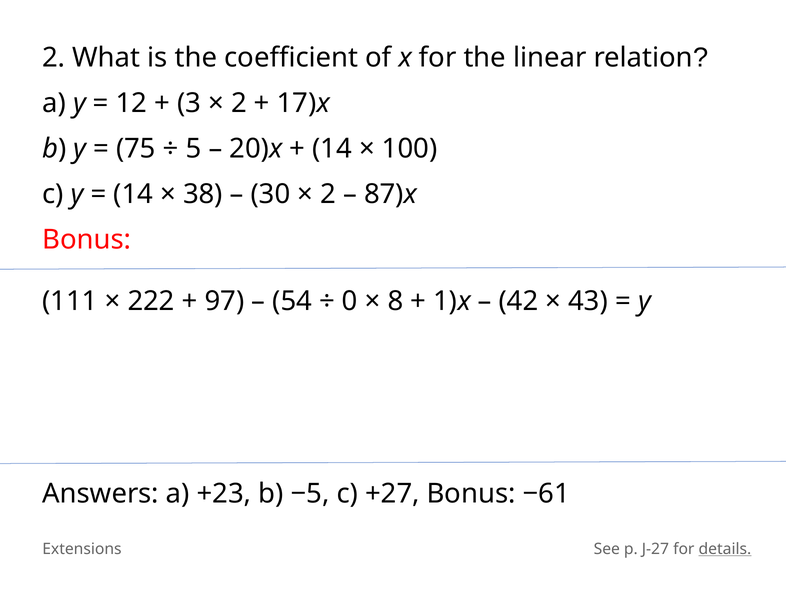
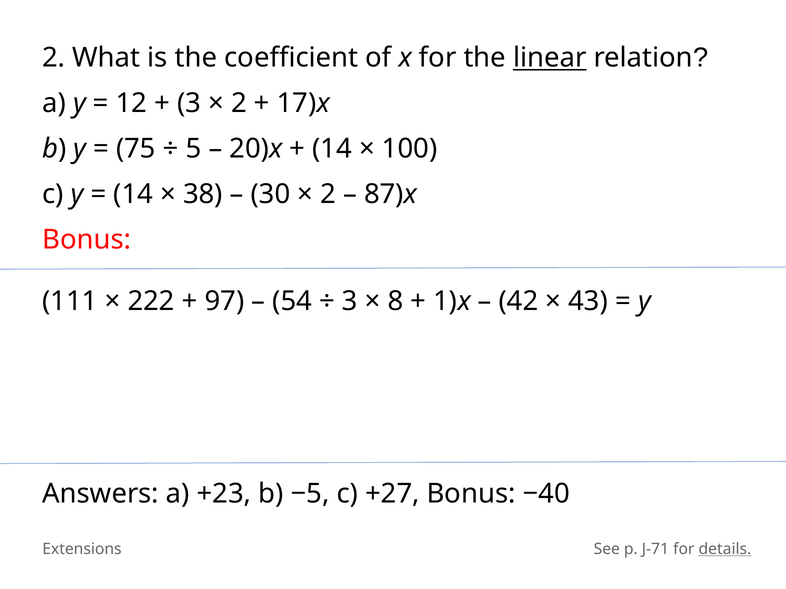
linear underline: none -> present
0 at (350, 302): 0 -> 3
−61: −61 -> −40
J-27: J-27 -> J-71
